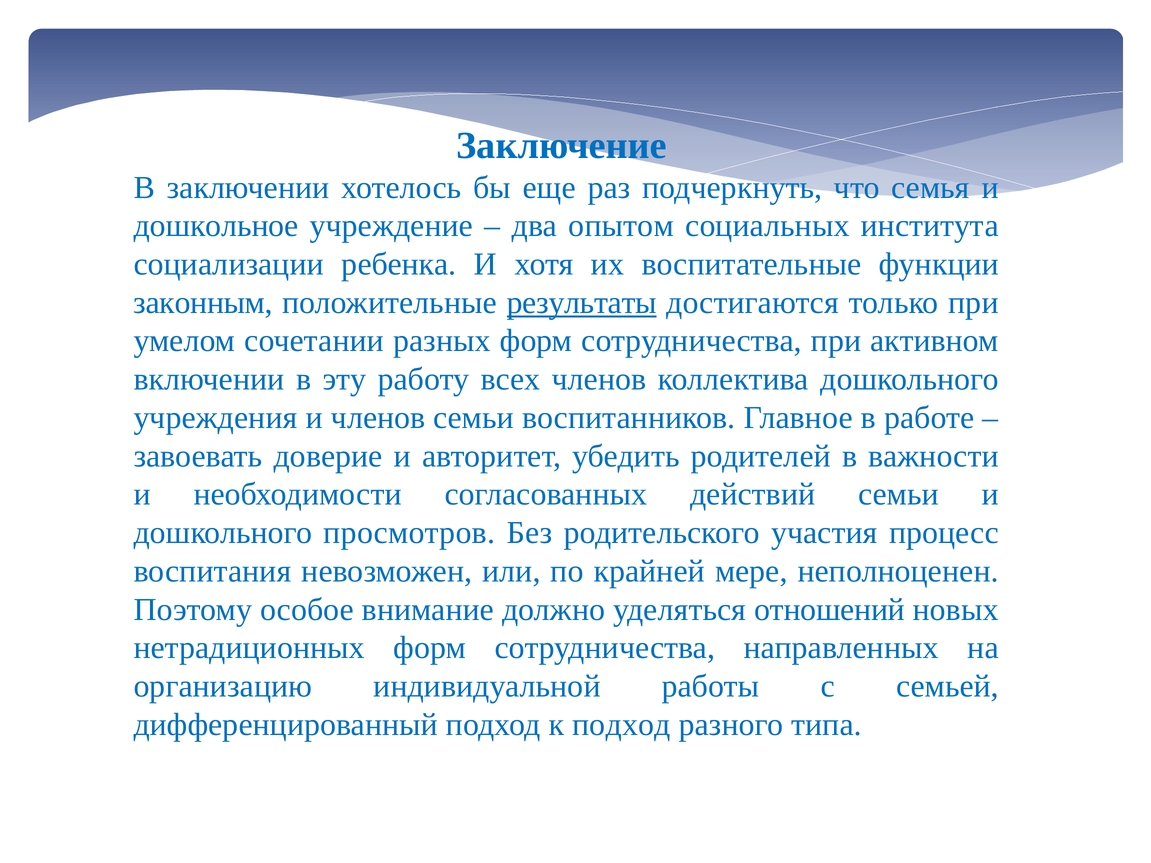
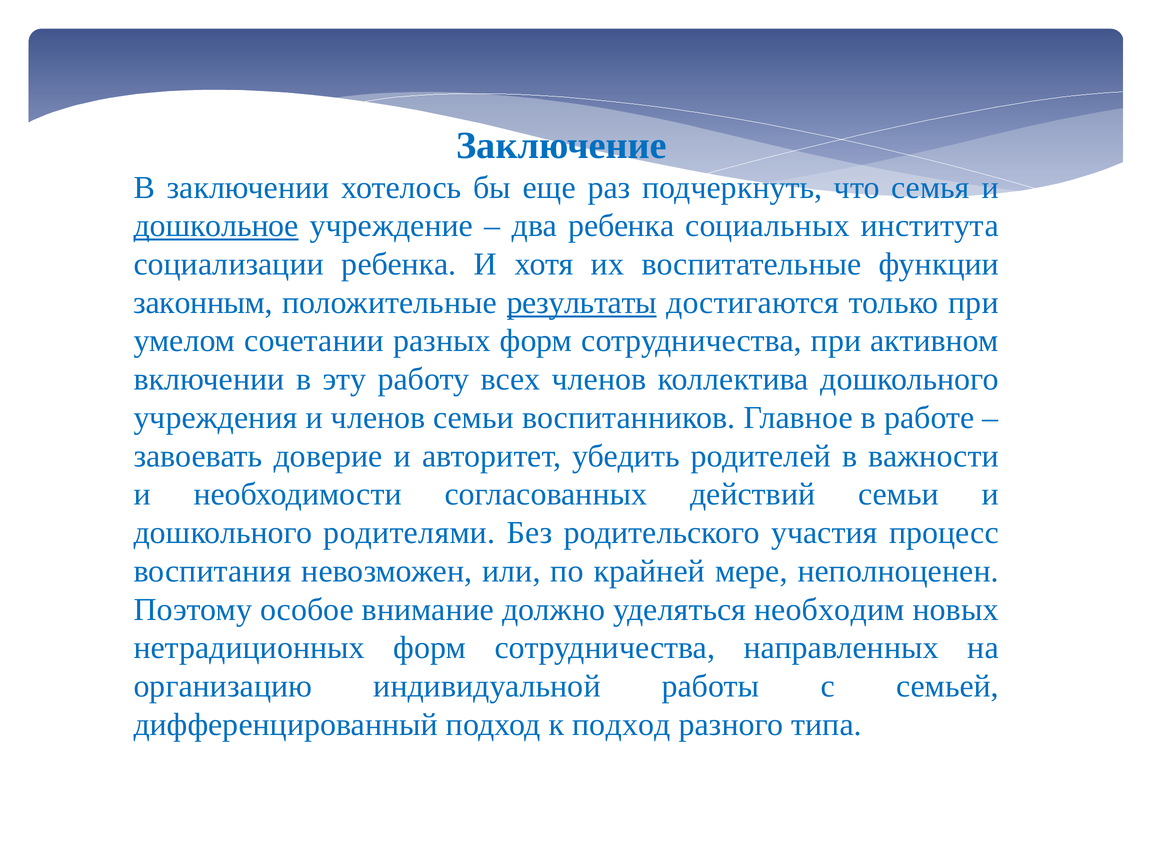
дошкольное underline: none -> present
два опытом: опытом -> ребенка
просмотров: просмотров -> родителями
отношений: отношений -> необходим
